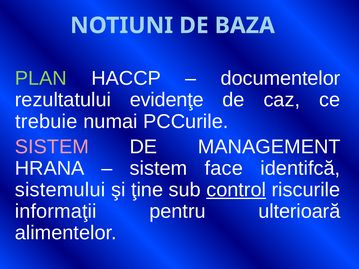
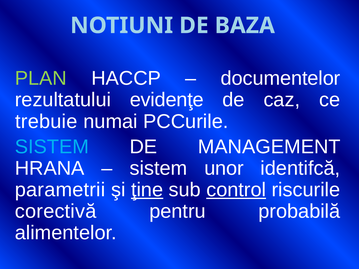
SISTEM at (52, 147) colour: pink -> light blue
face: face -> unor
sistemului: sistemului -> parametrii
ţine underline: none -> present
informaţii: informaţii -> corectivă
ulterioară: ulterioară -> probabilă
